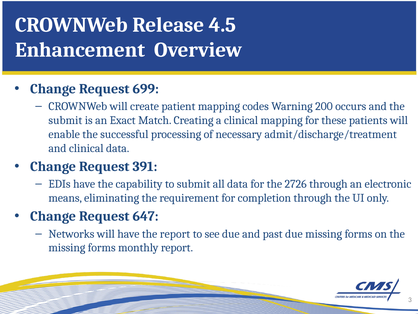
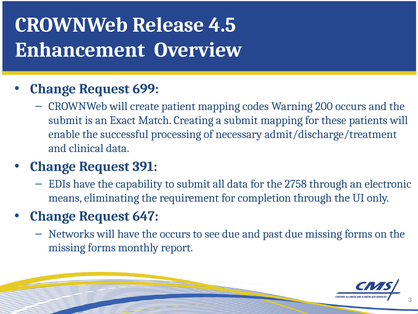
a clinical: clinical -> submit
2726: 2726 -> 2758
the report: report -> occurs
